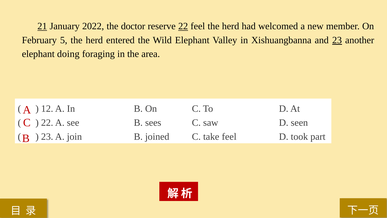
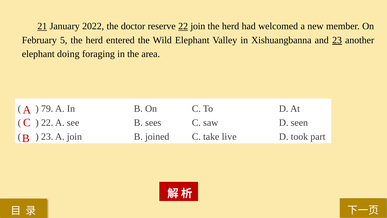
22 feel: feel -> join
12: 12 -> 79
take feel: feel -> live
